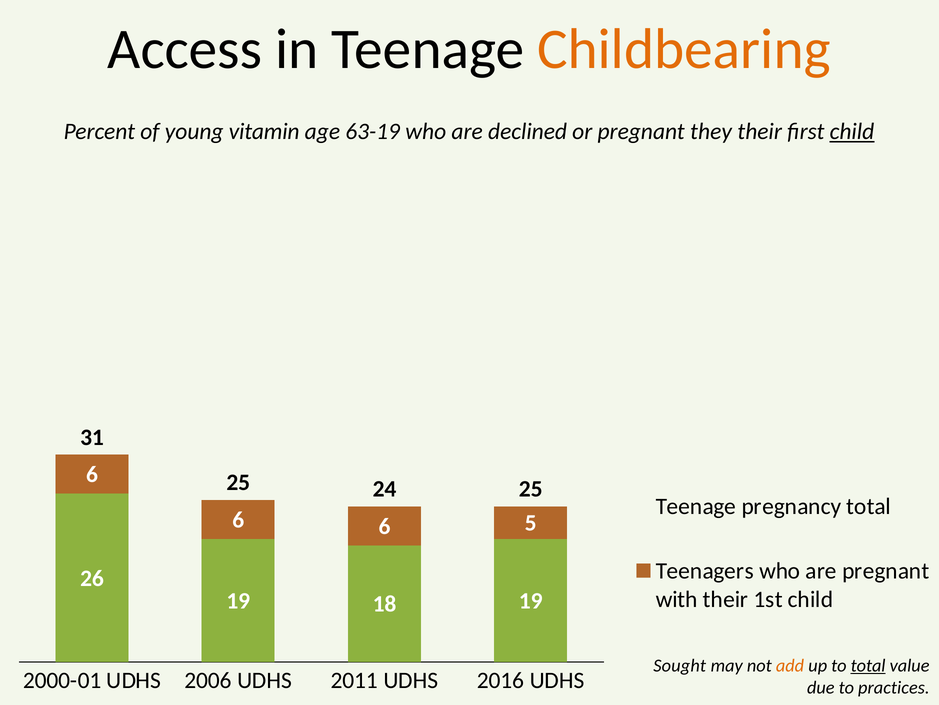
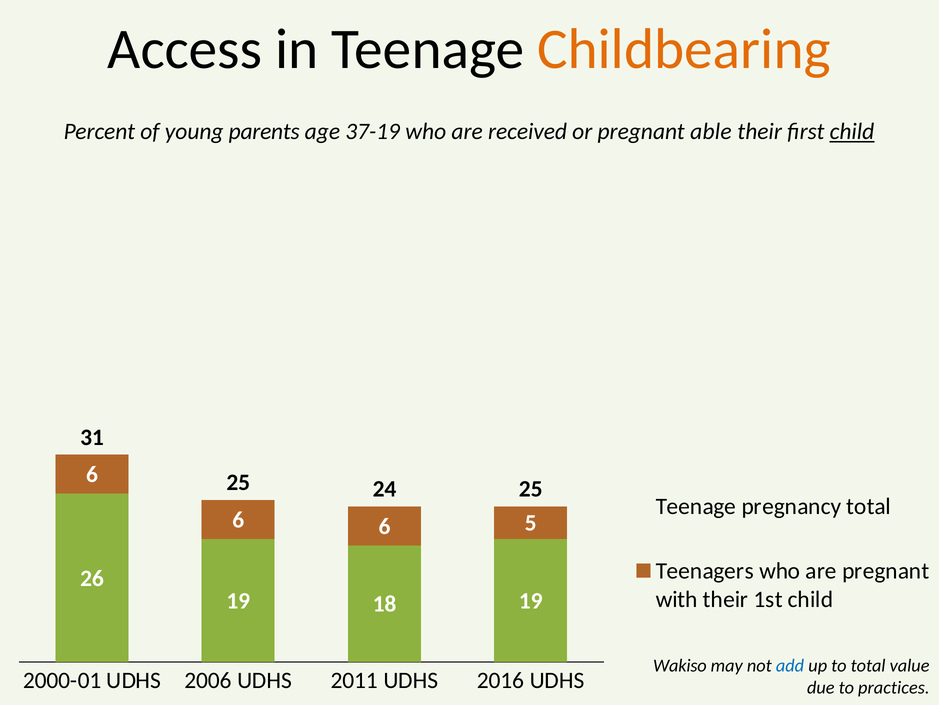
vitamin: vitamin -> parents
63-19: 63-19 -> 37-19
declined: declined -> received
they: they -> able
Sought: Sought -> Wakiso
add colour: orange -> blue
total at (868, 665) underline: present -> none
